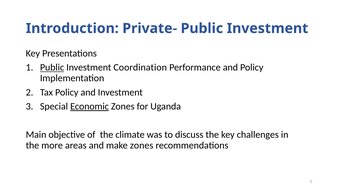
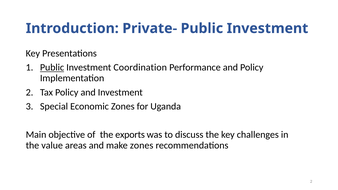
Economic underline: present -> none
climate: climate -> exports
more: more -> value
